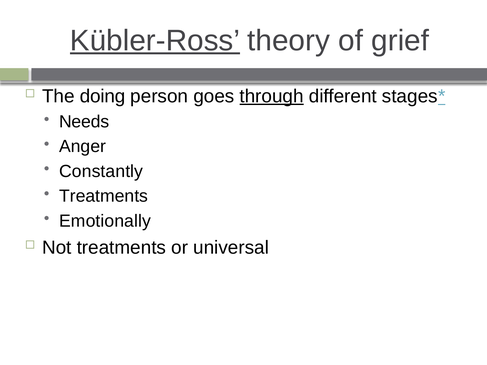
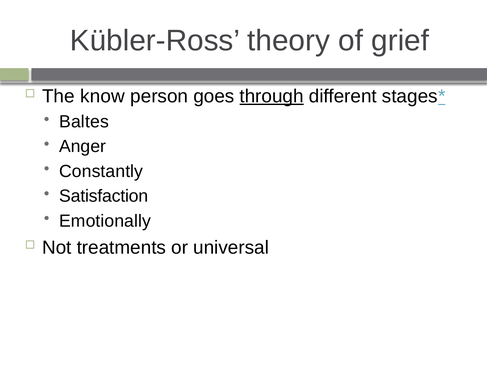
Kübler-Ross underline: present -> none
doing: doing -> know
Needs: Needs -> Baltes
Treatments at (104, 196): Treatments -> Satisfaction
